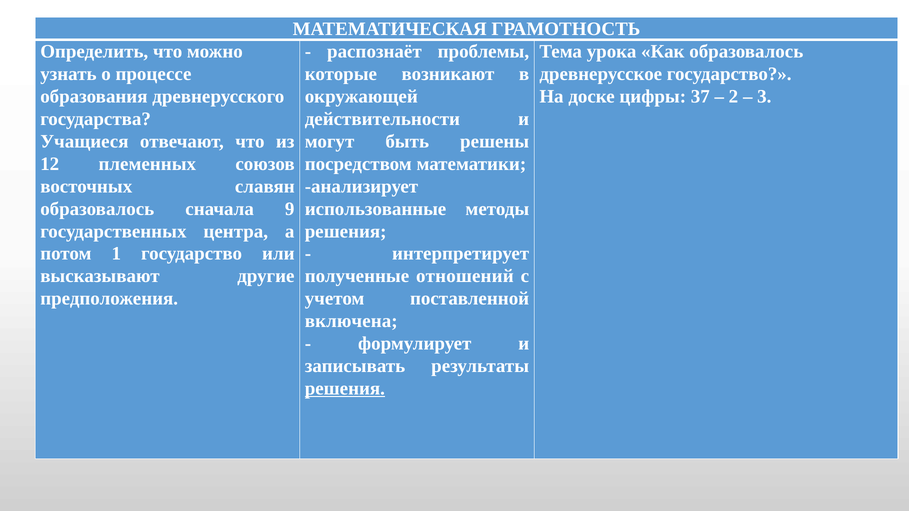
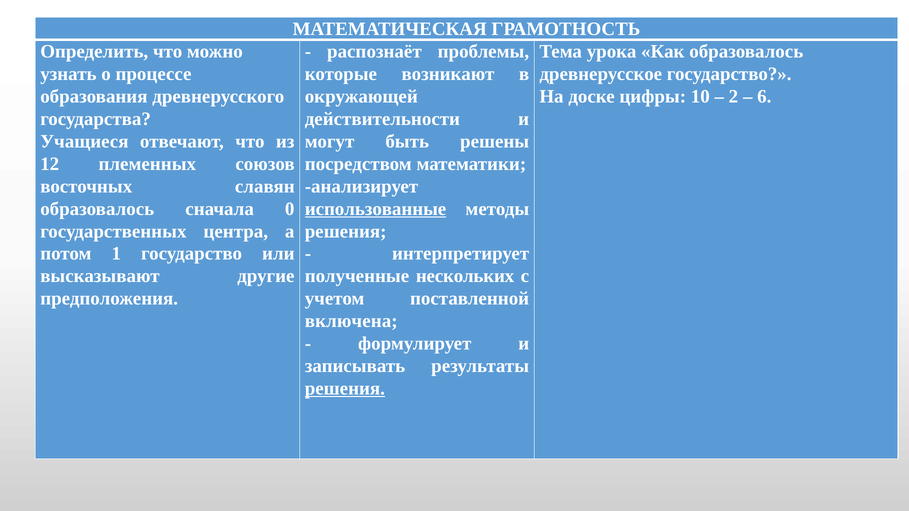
37: 37 -> 10
3: 3 -> 6
9: 9 -> 0
использованные underline: none -> present
отношений: отношений -> нескольких
